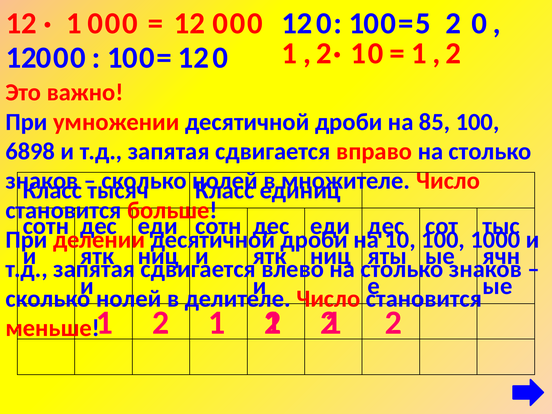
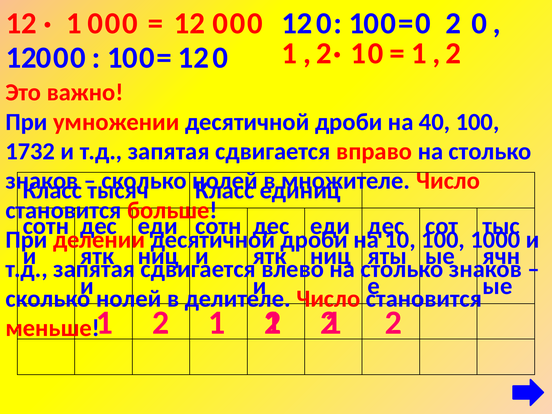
5 at (423, 23): 5 -> 0
85: 85 -> 40
6898: 6898 -> 1732
